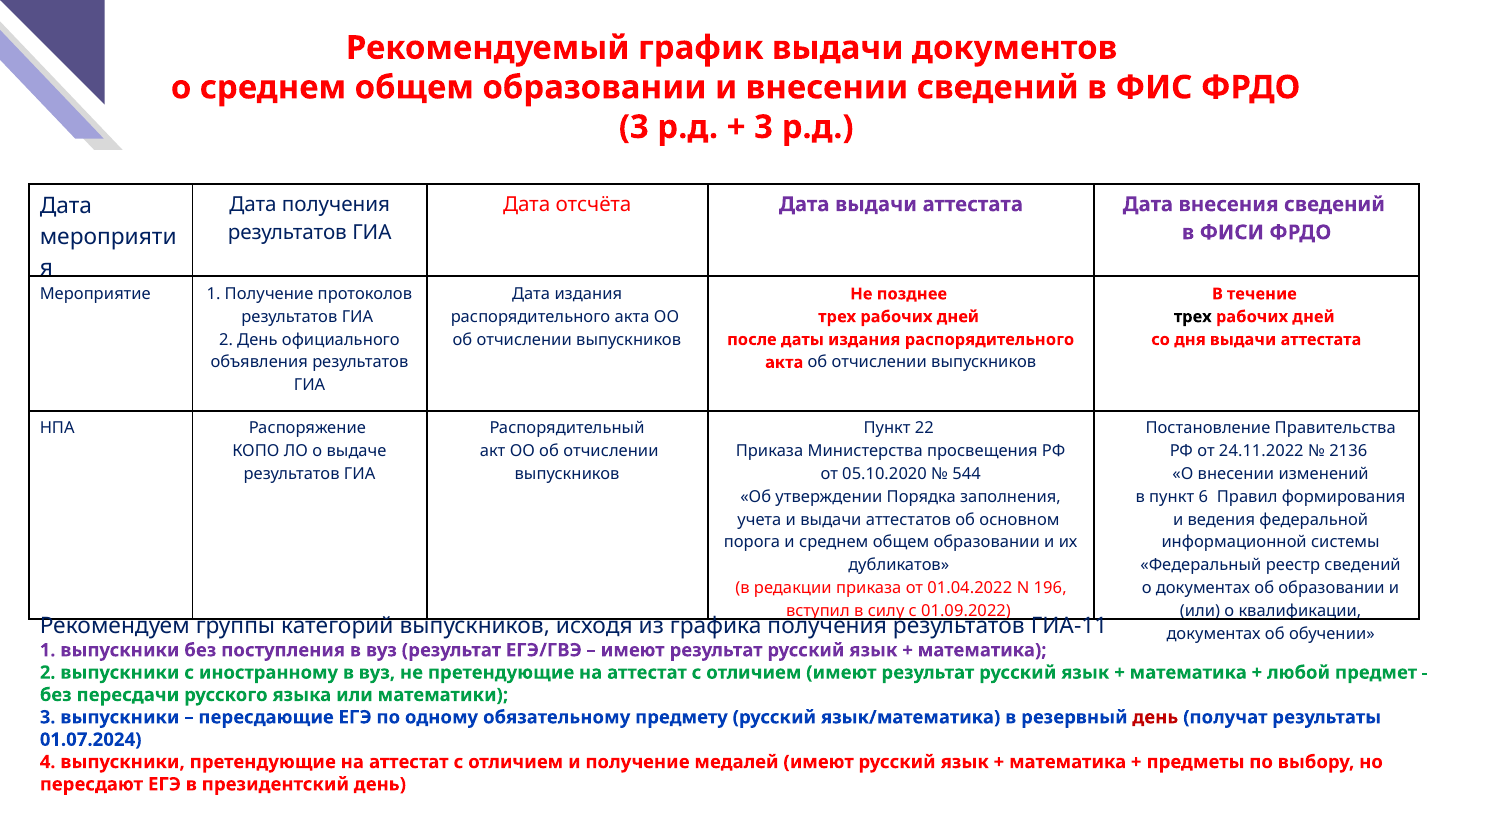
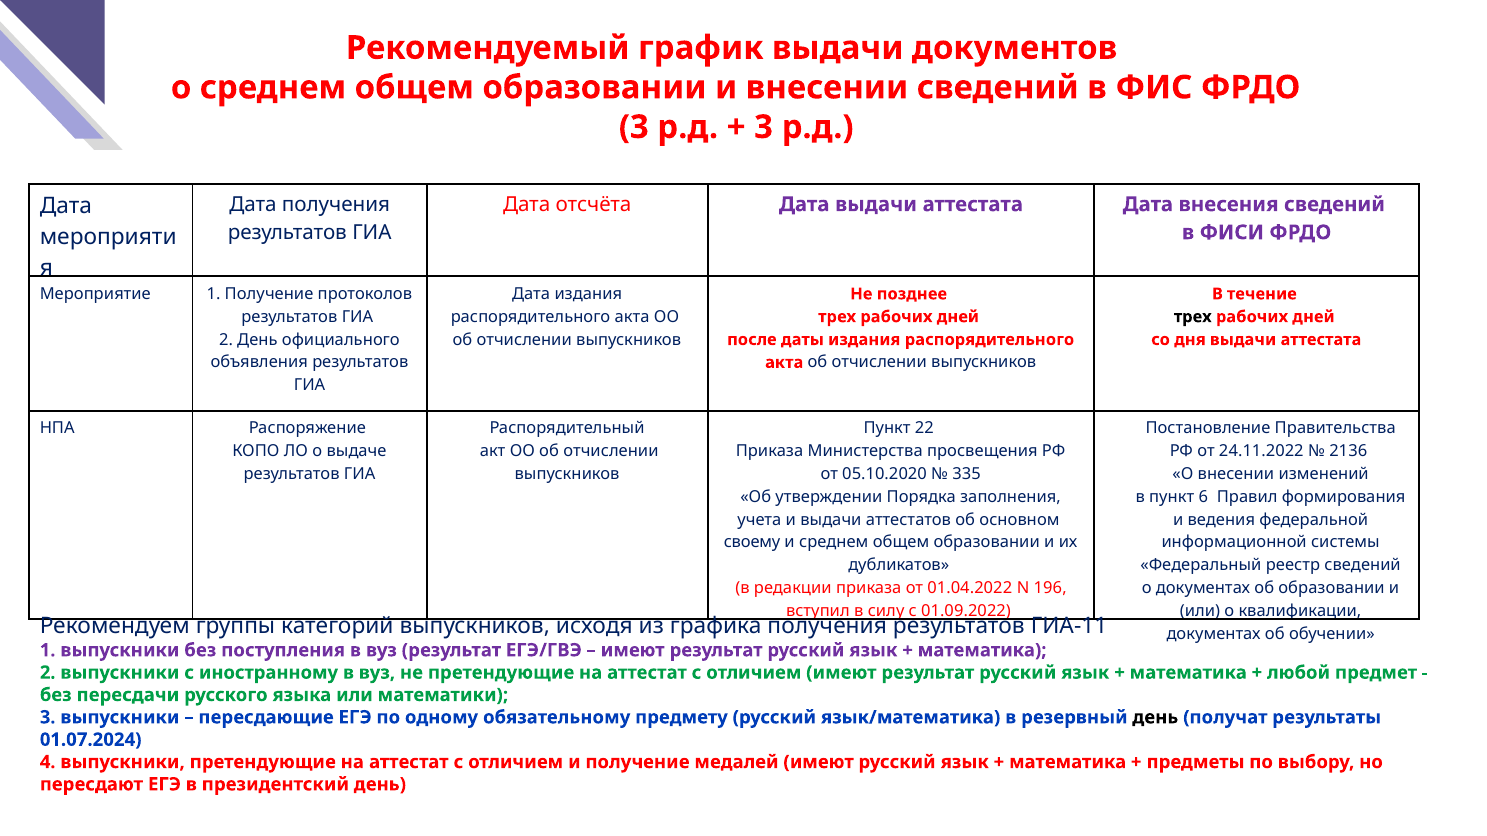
544: 544 -> 335
порога: порога -> своему
день at (1155, 718) colour: red -> black
